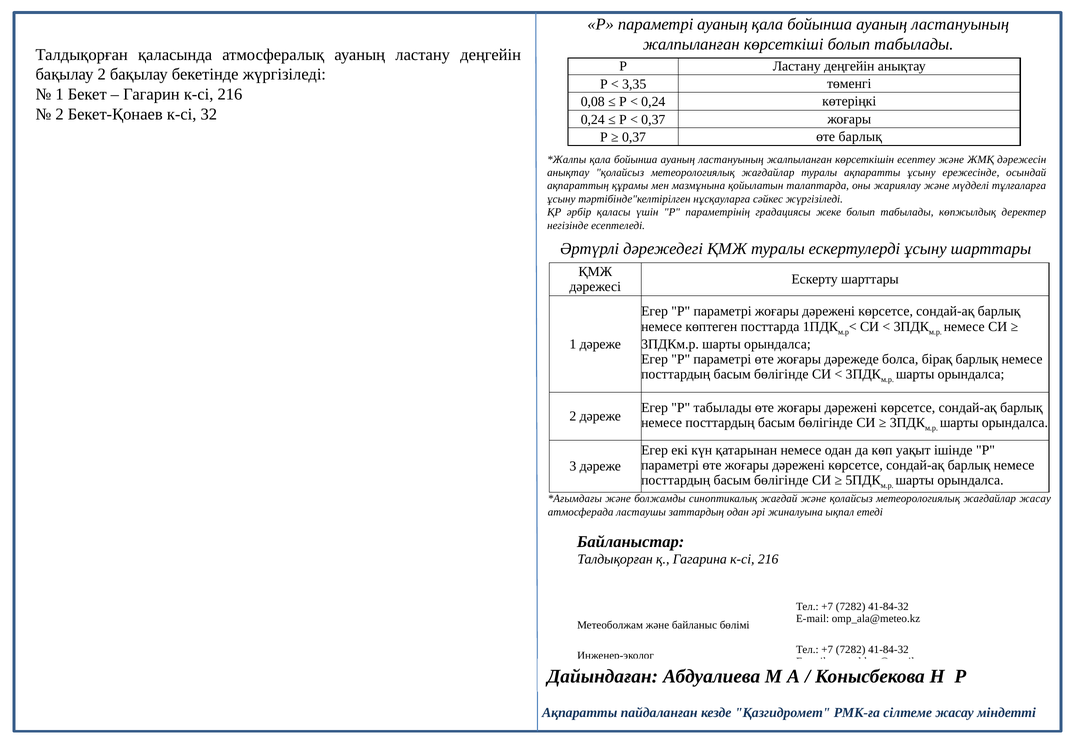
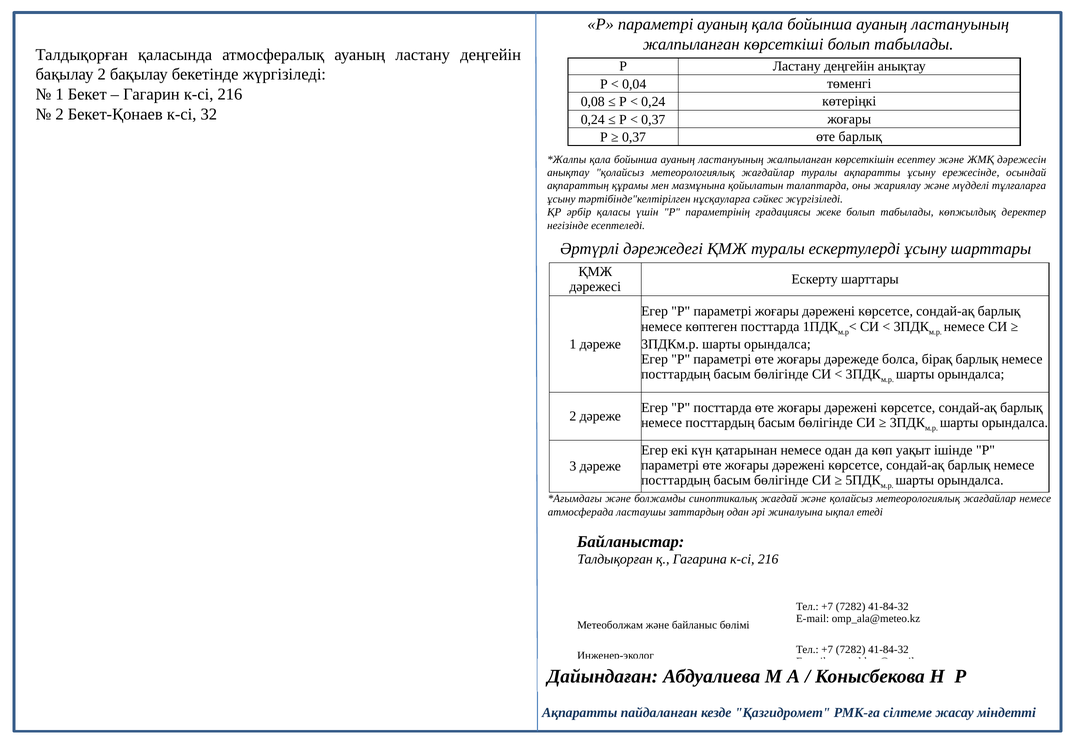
3,35: 3,35 -> 0,04
Р табылады: табылады -> посттарда
жағдайлар жасау: жасау -> немесе
